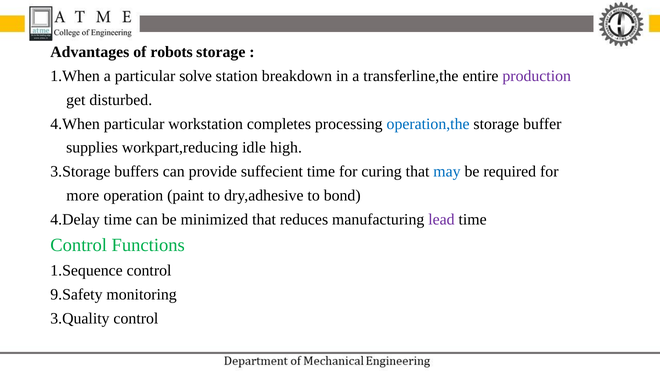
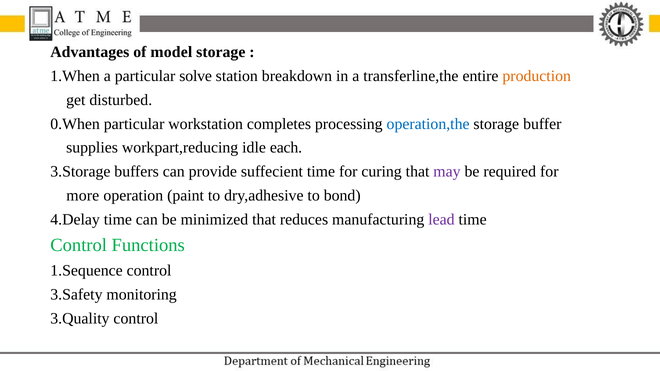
robots: robots -> model
production colour: purple -> orange
4.When: 4.When -> 0.When
high: high -> each
may colour: blue -> purple
9.Safety: 9.Safety -> 3.Safety
